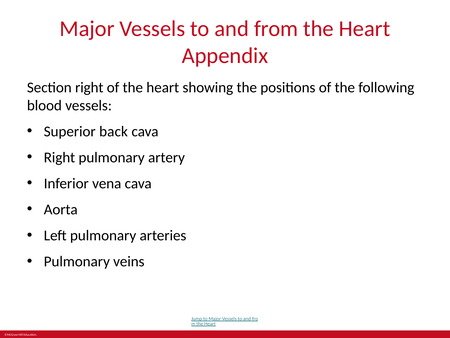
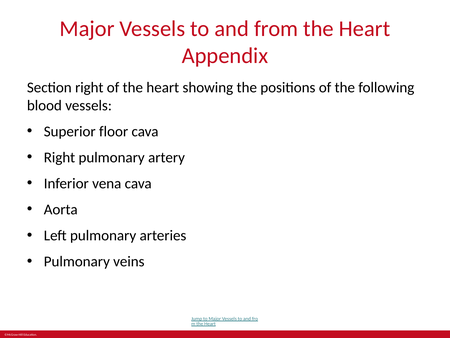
back: back -> floor
